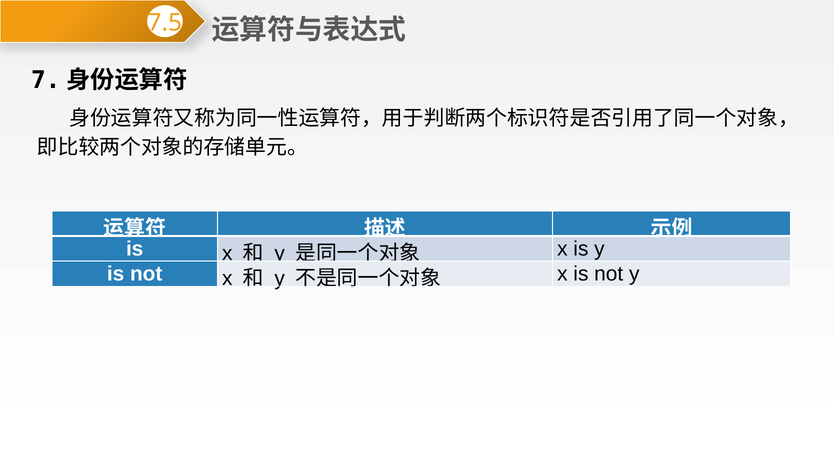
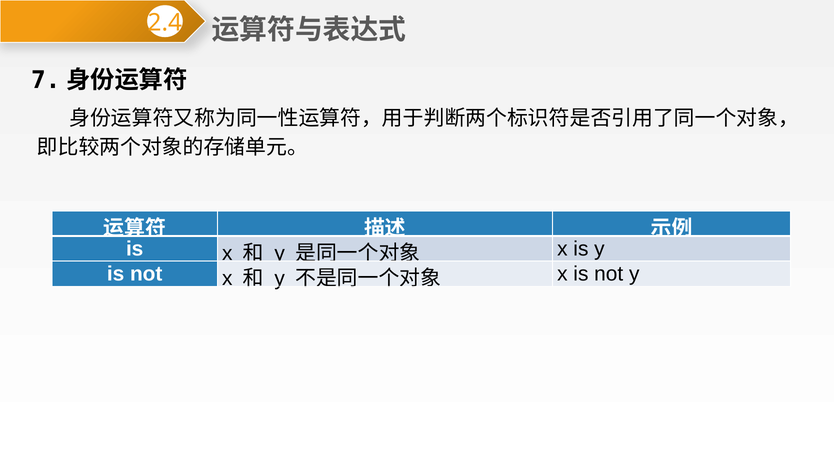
7.5: 7.5 -> 2.4
